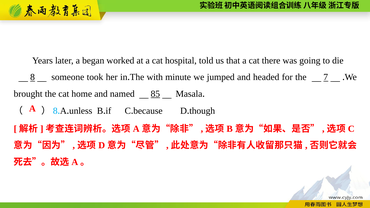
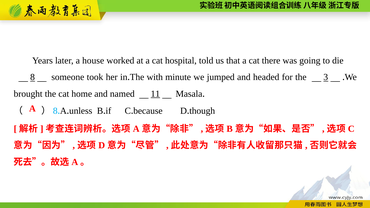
began: began -> house
7: 7 -> 3
85: 85 -> 11
